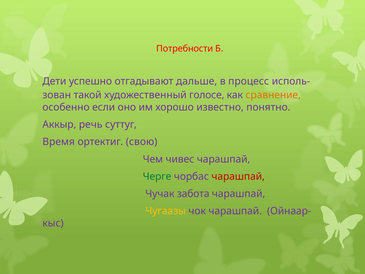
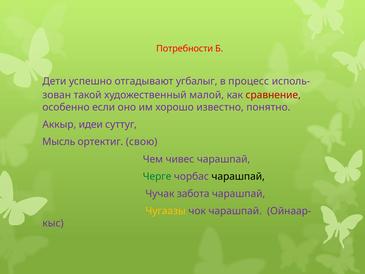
дальше: дальше -> угбалыг
голосе: голосе -> малой
сравнение colour: orange -> red
речь: речь -> идеи
Время: Время -> Мысль
чарашпай at (238, 176) colour: red -> black
